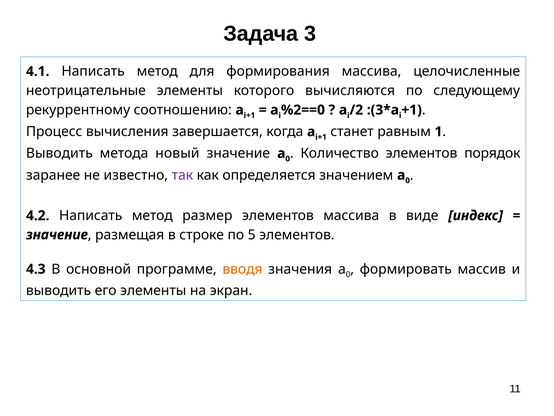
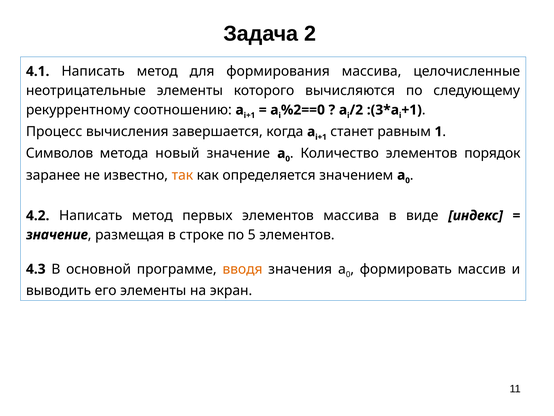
3: 3 -> 2
Выводить at (59, 153): Выводить -> Символов
так colour: purple -> orange
размер: размер -> первых
